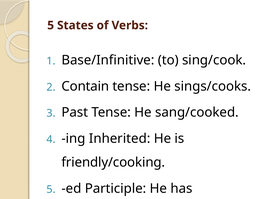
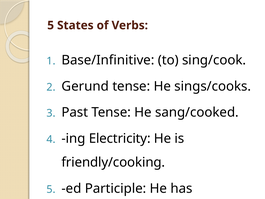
Contain: Contain -> Gerund
Inherited: Inherited -> Electricity
